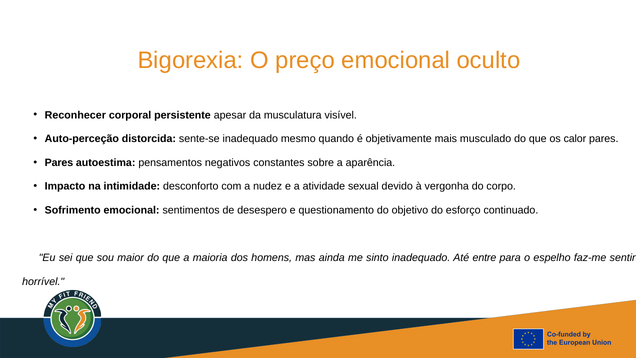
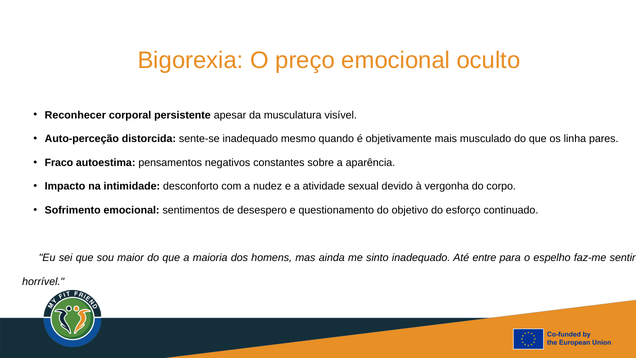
calor: calor -> linha
Pares at (59, 163): Pares -> Fraco
